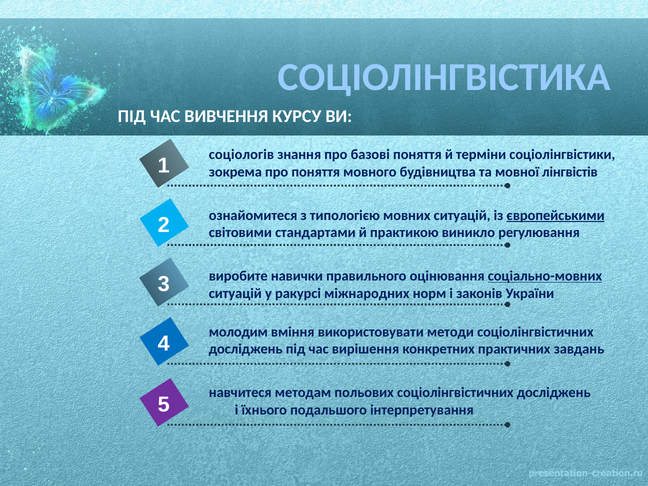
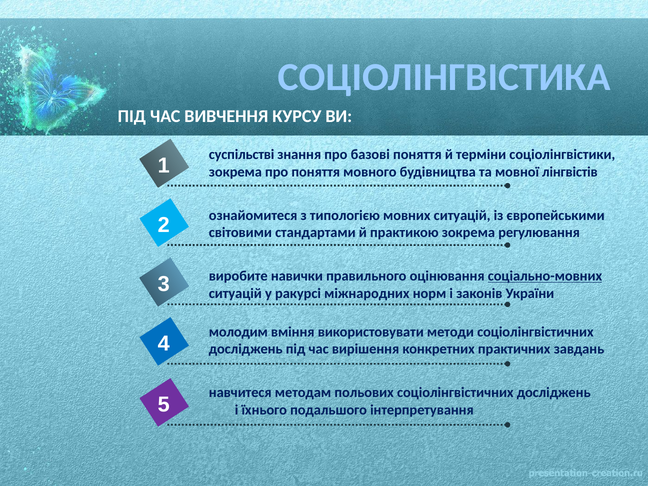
соціологів: соціологів -> суспільстві
європейськими underline: present -> none
практикою виникло: виникло -> зокрема
